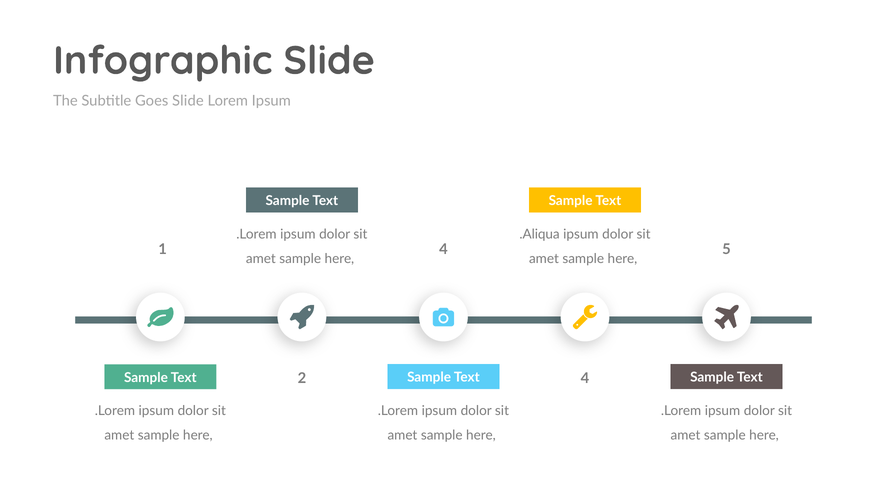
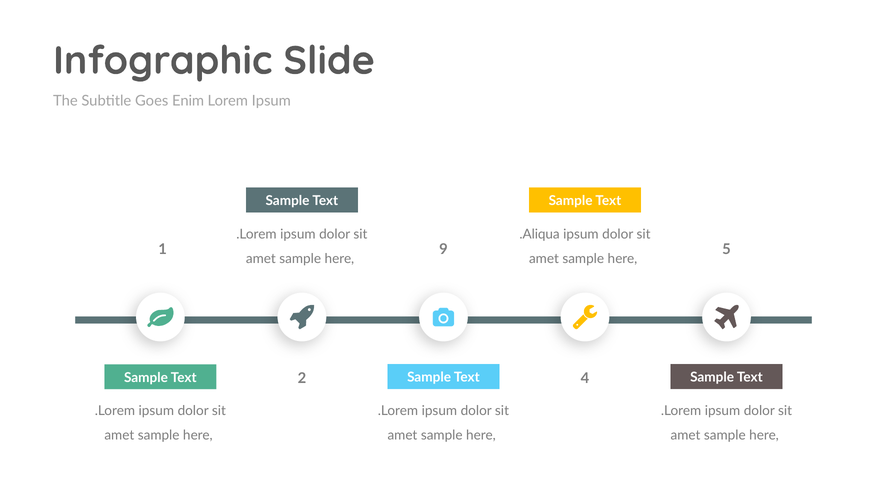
Goes Slide: Slide -> Enim
1 4: 4 -> 9
